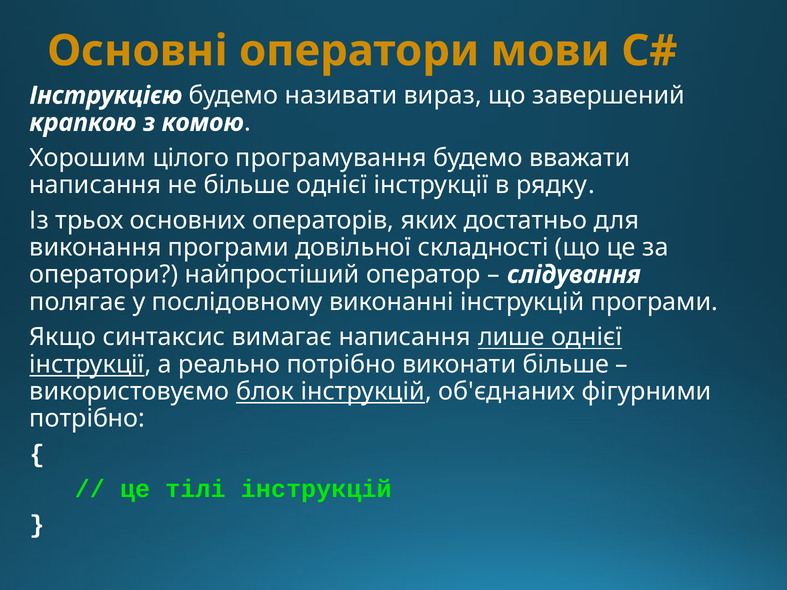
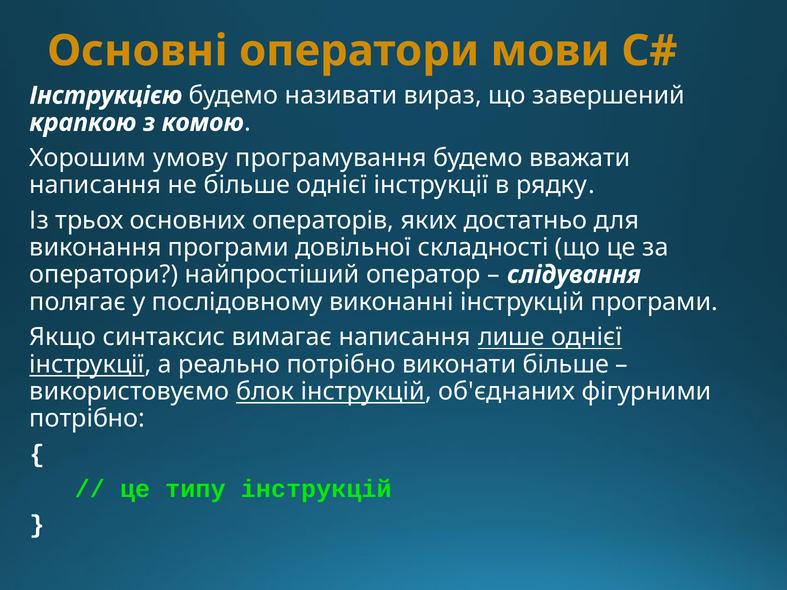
цілого: цілого -> умову
тілі: тілі -> типу
